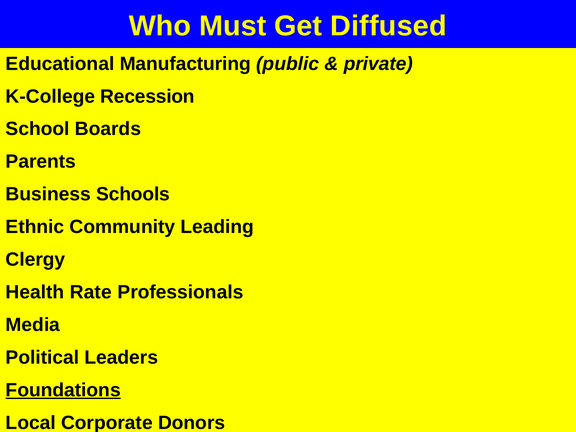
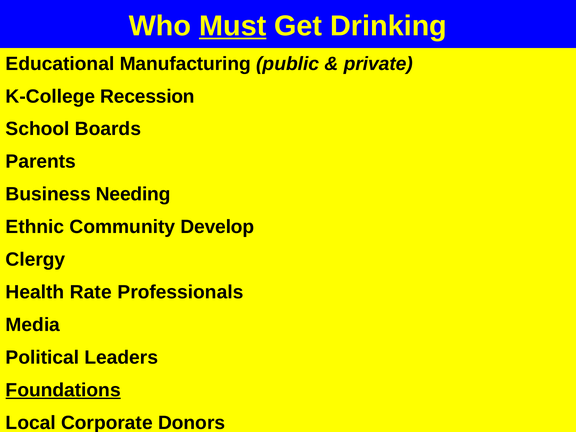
Must underline: none -> present
Diffused: Diffused -> Drinking
Schools: Schools -> Needing
Leading: Leading -> Develop
